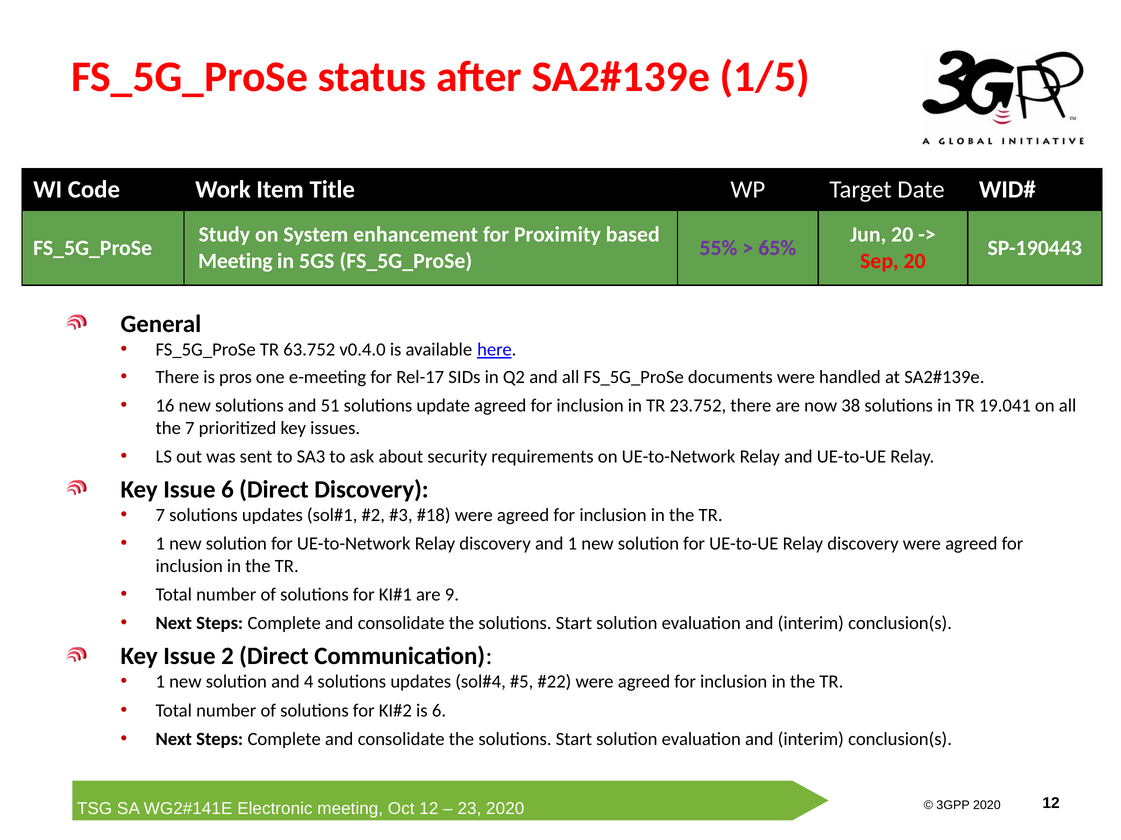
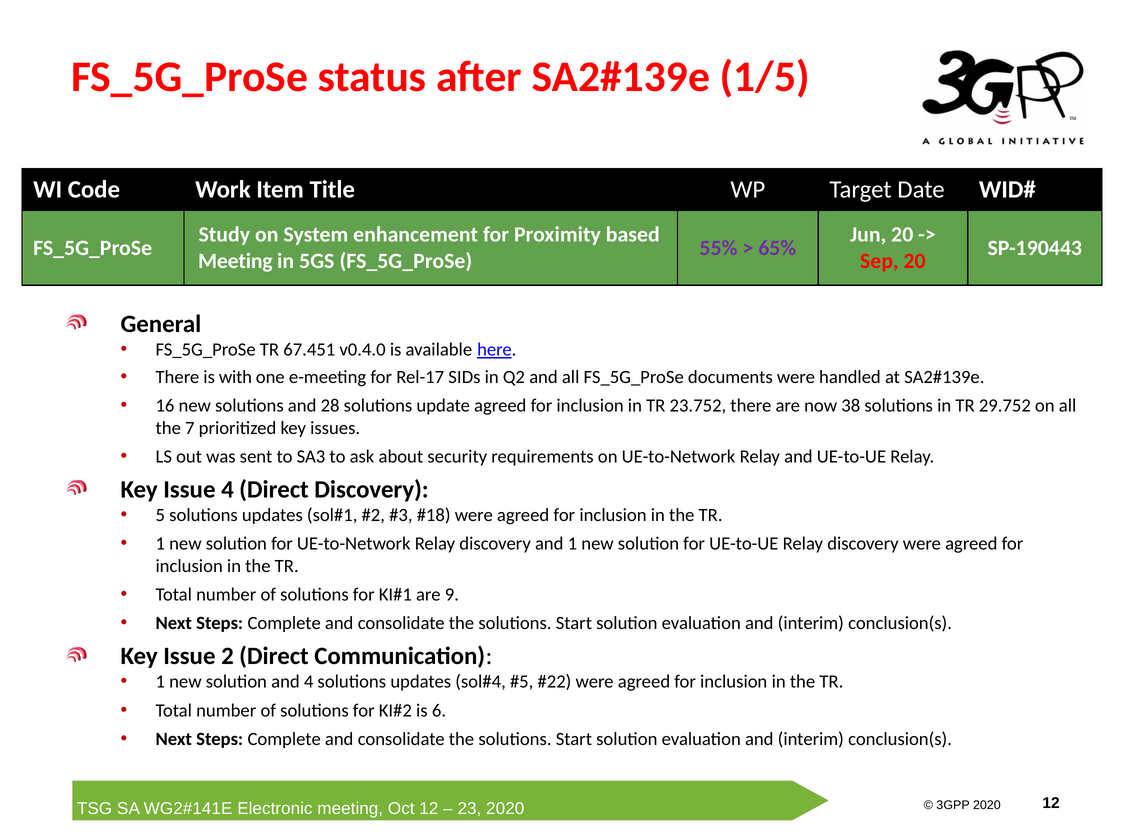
63.752: 63.752 -> 67.451
pros: pros -> with
51: 51 -> 28
19.041: 19.041 -> 29.752
Issue 6: 6 -> 4
7 at (160, 516): 7 -> 5
